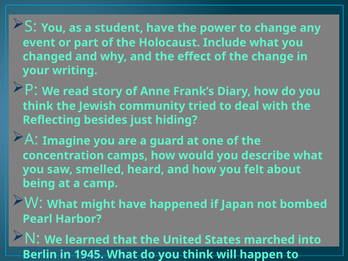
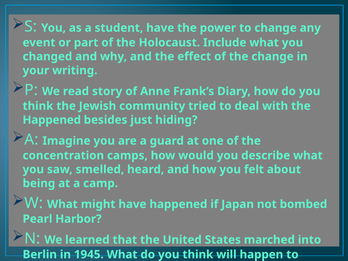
Reflecting at (52, 120): Reflecting -> Happened
